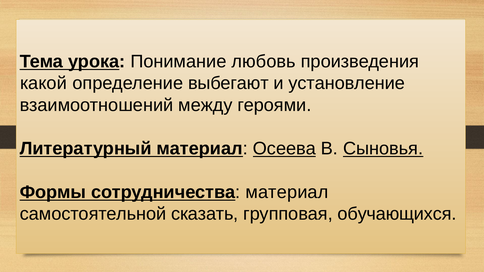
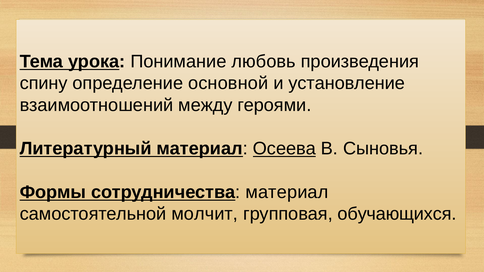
какой: какой -> спину
выбегают: выбегают -> основной
Сыновья underline: present -> none
сказать: сказать -> молчит
